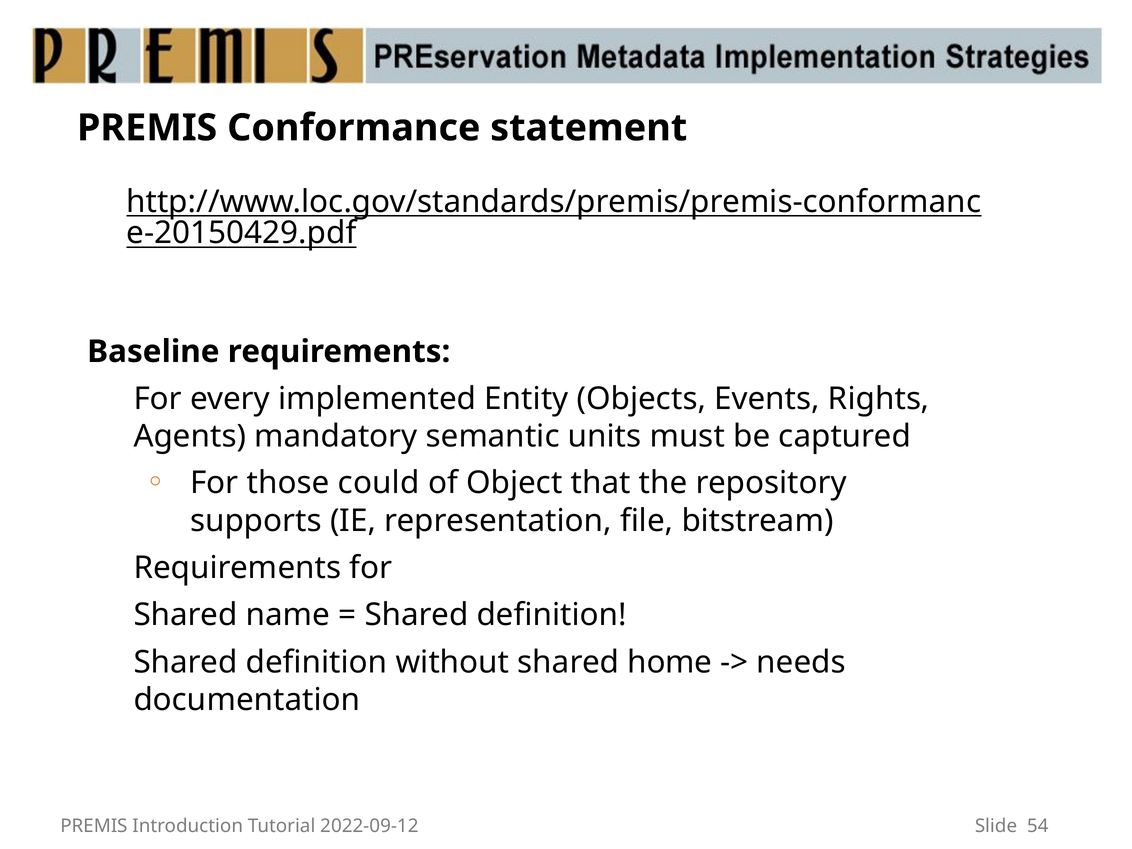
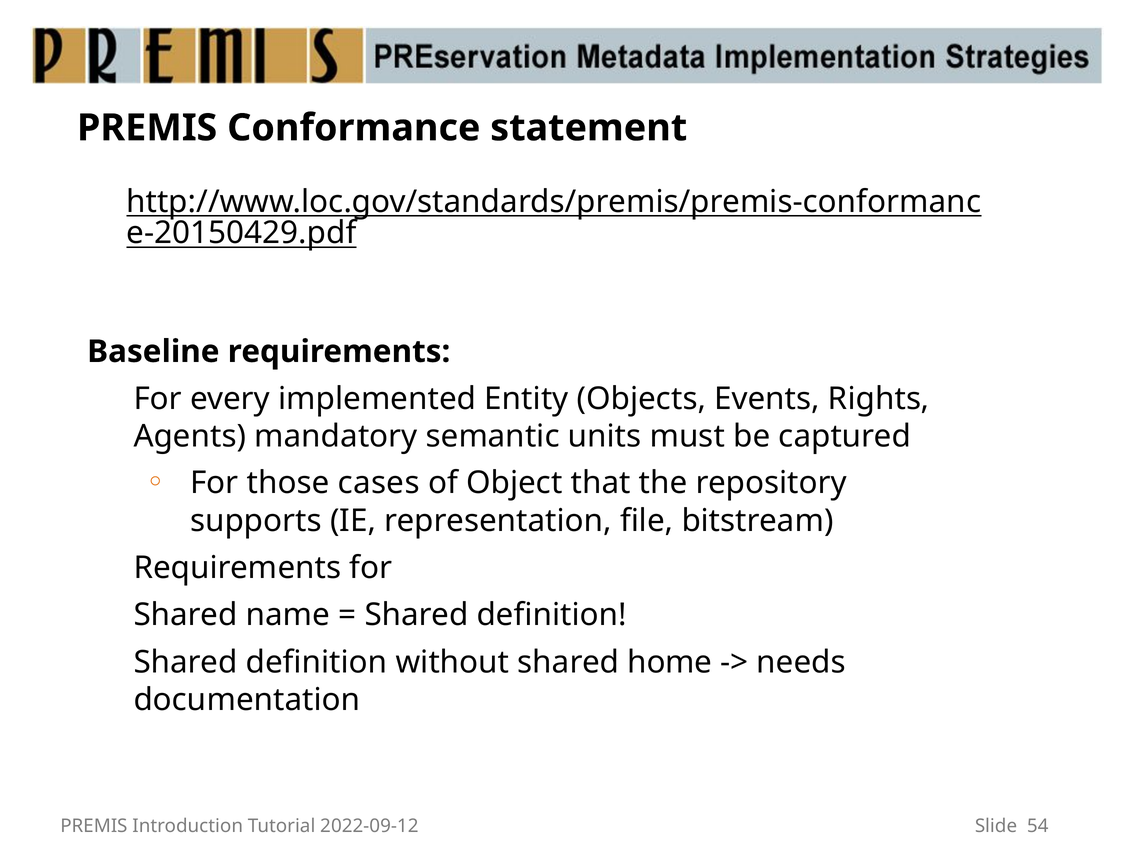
could: could -> cases
